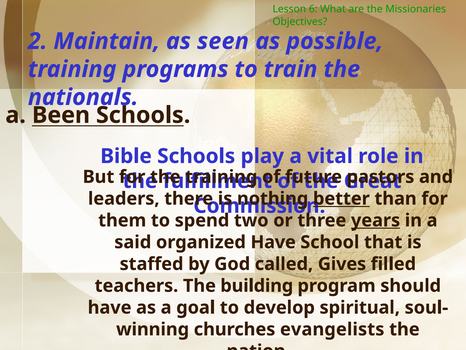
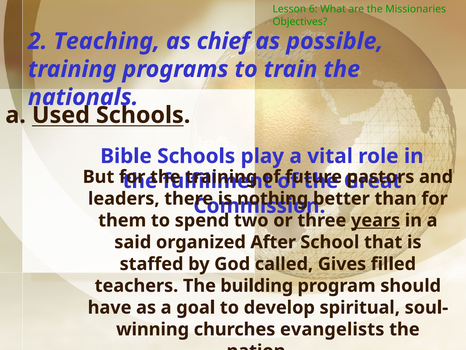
Maintain: Maintain -> Teaching
seen: seen -> chief
Been: Been -> Used
better underline: present -> none
organized Have: Have -> After
